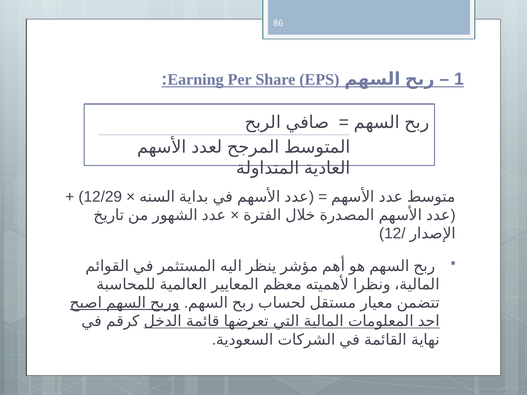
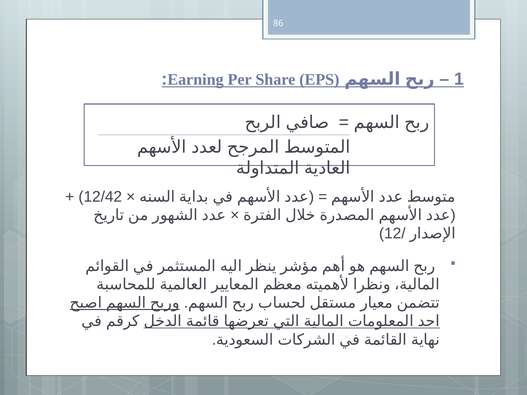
12/29: 12/29 -> 12/42
